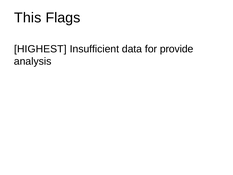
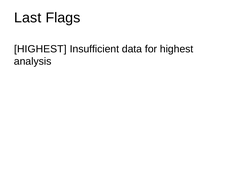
This: This -> Last
for provide: provide -> highest
